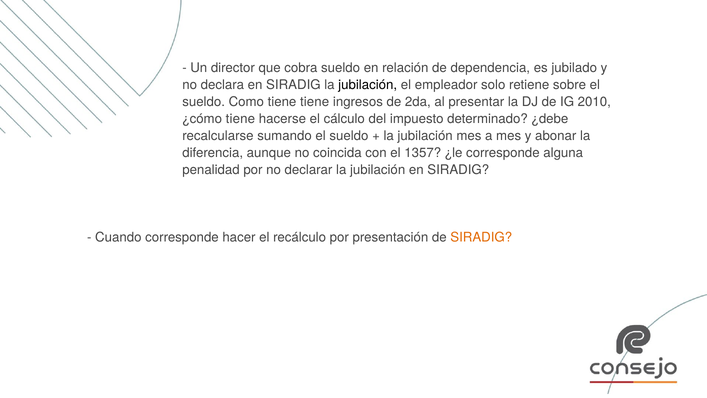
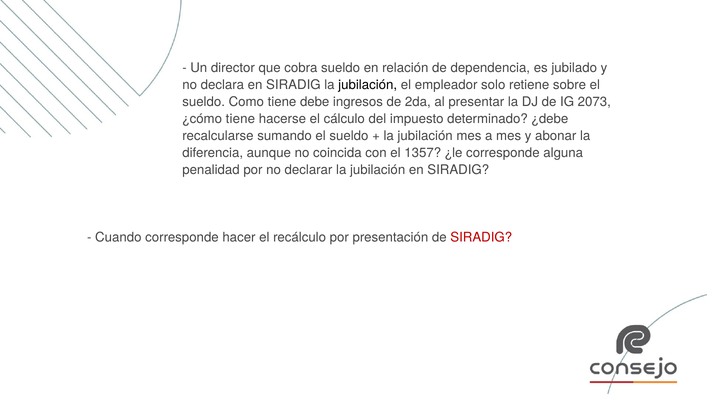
tiene tiene: tiene -> debe
2010: 2010 -> 2073
SIRADIG at (481, 237) colour: orange -> red
